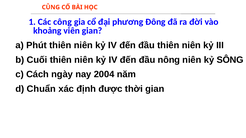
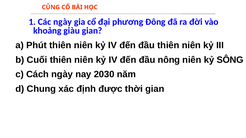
Các công: công -> ngày
viên: viên -> giàu
2004: 2004 -> 2030
Chuẩn: Chuẩn -> Chung
